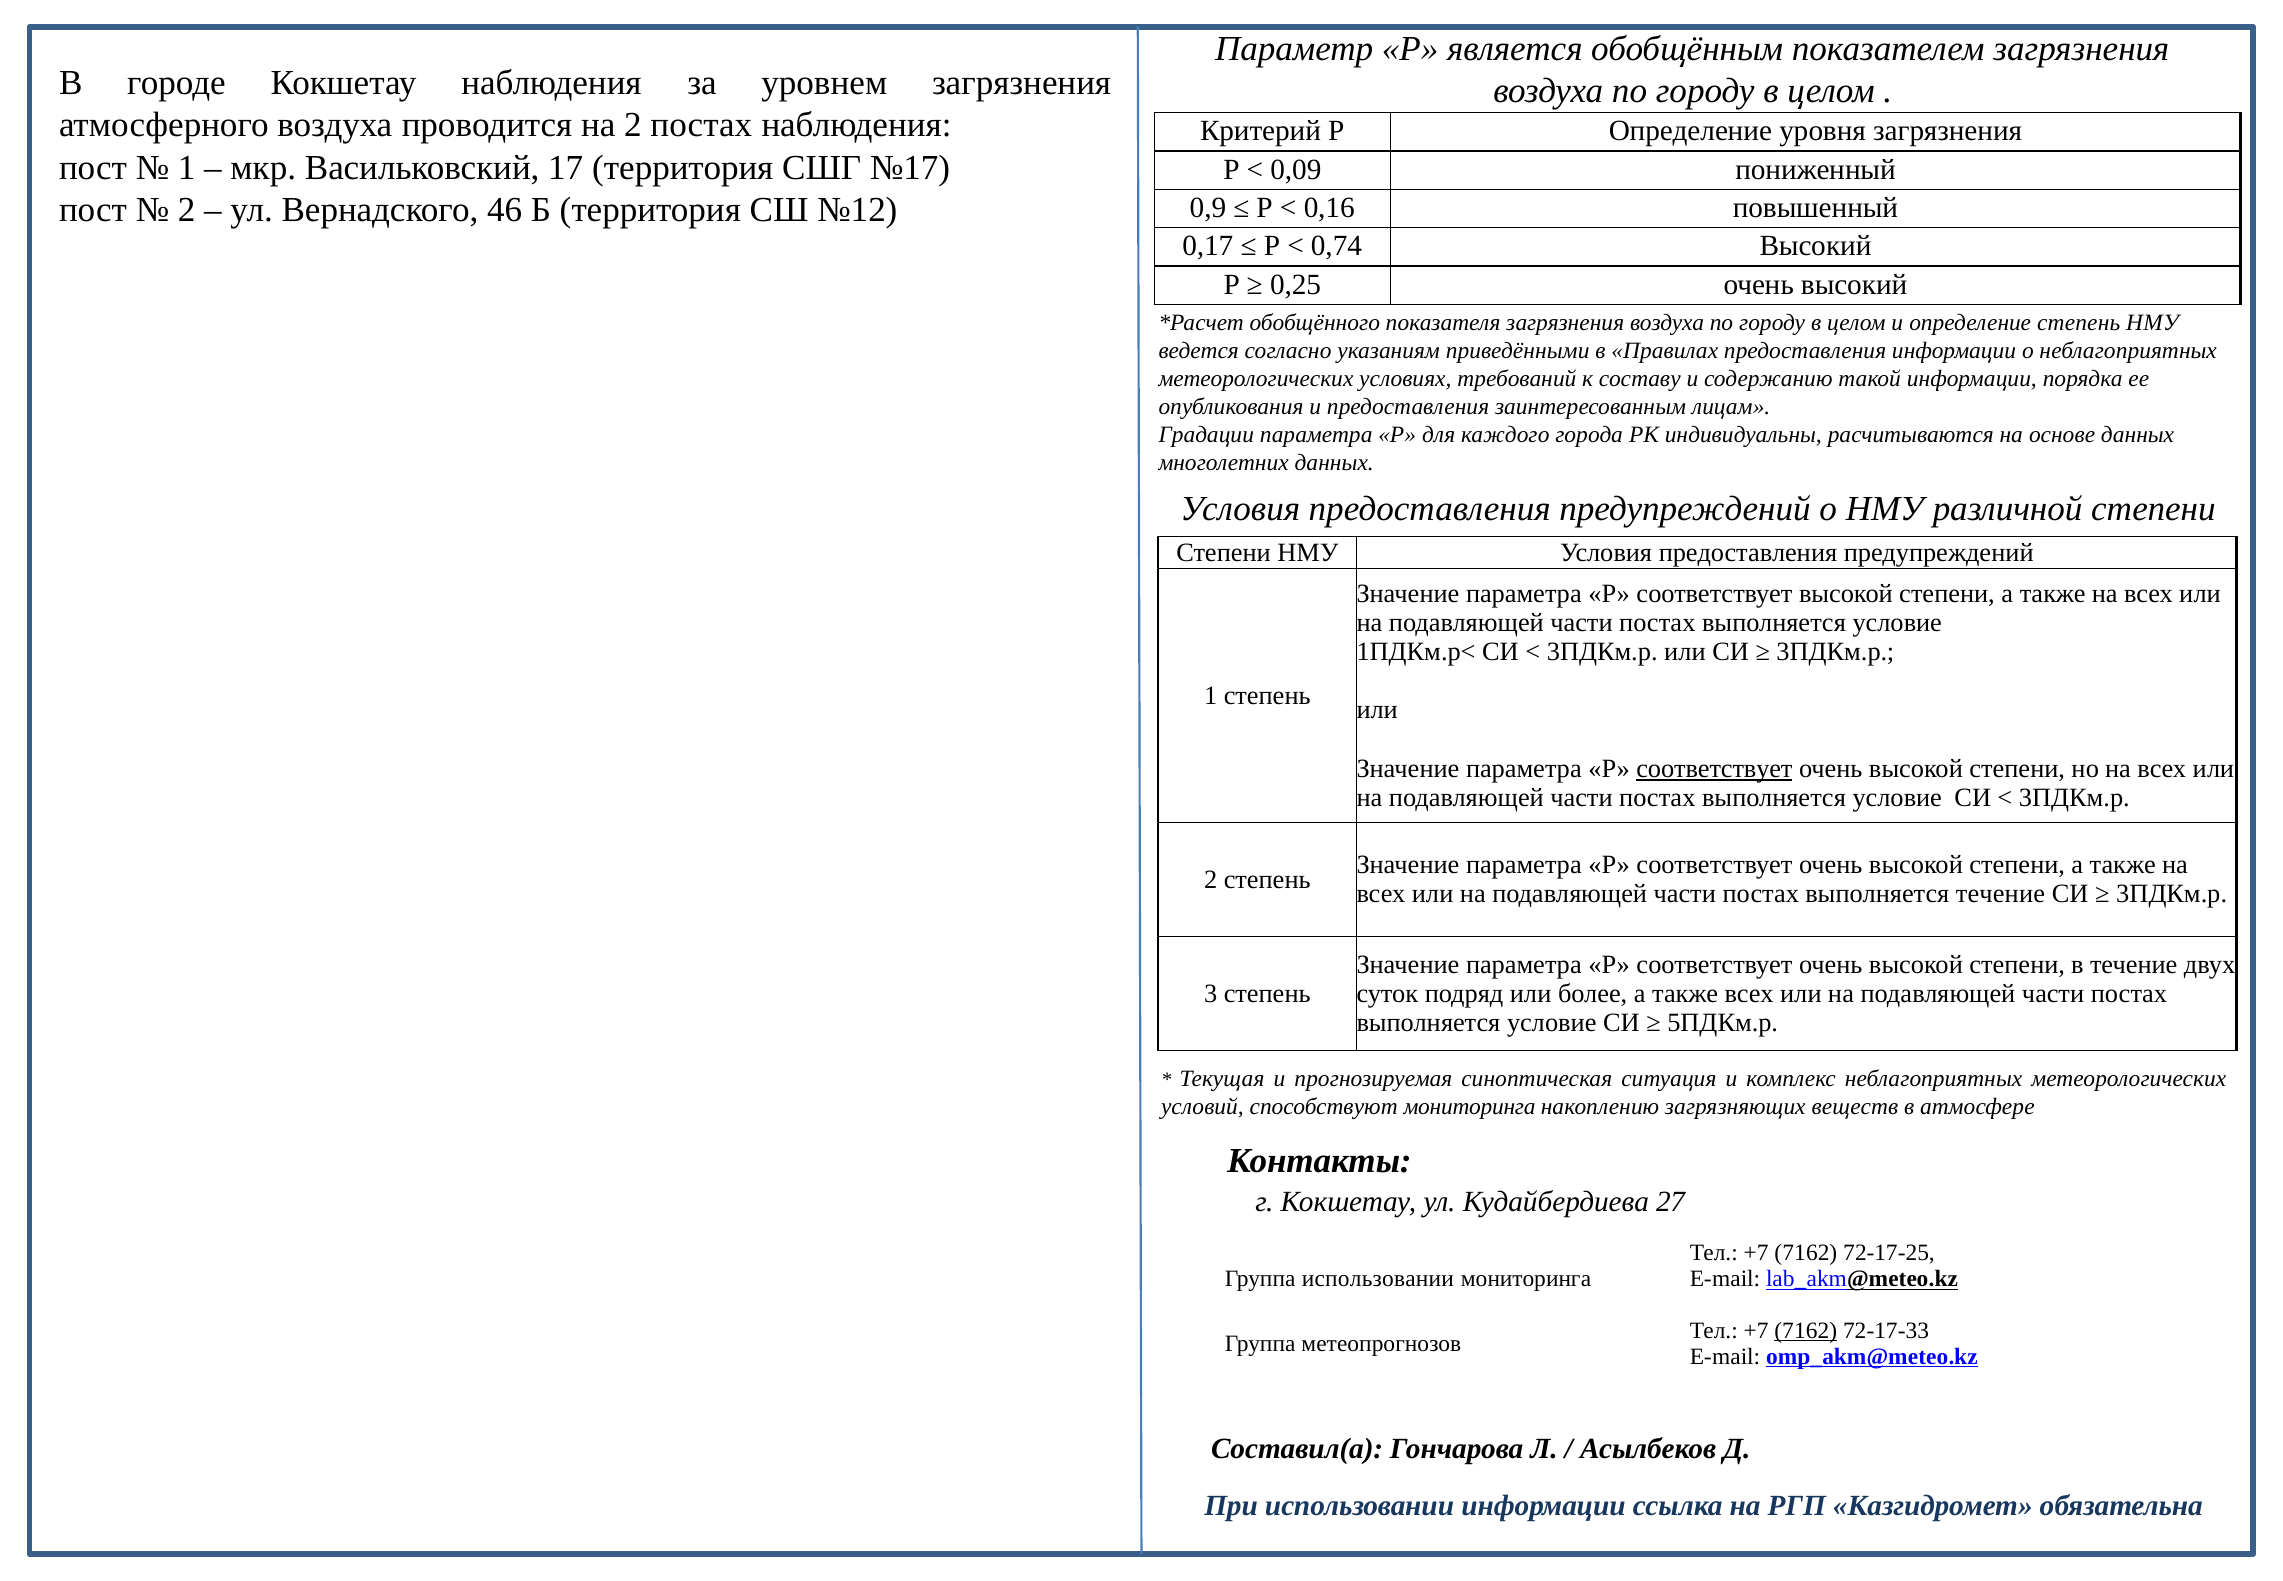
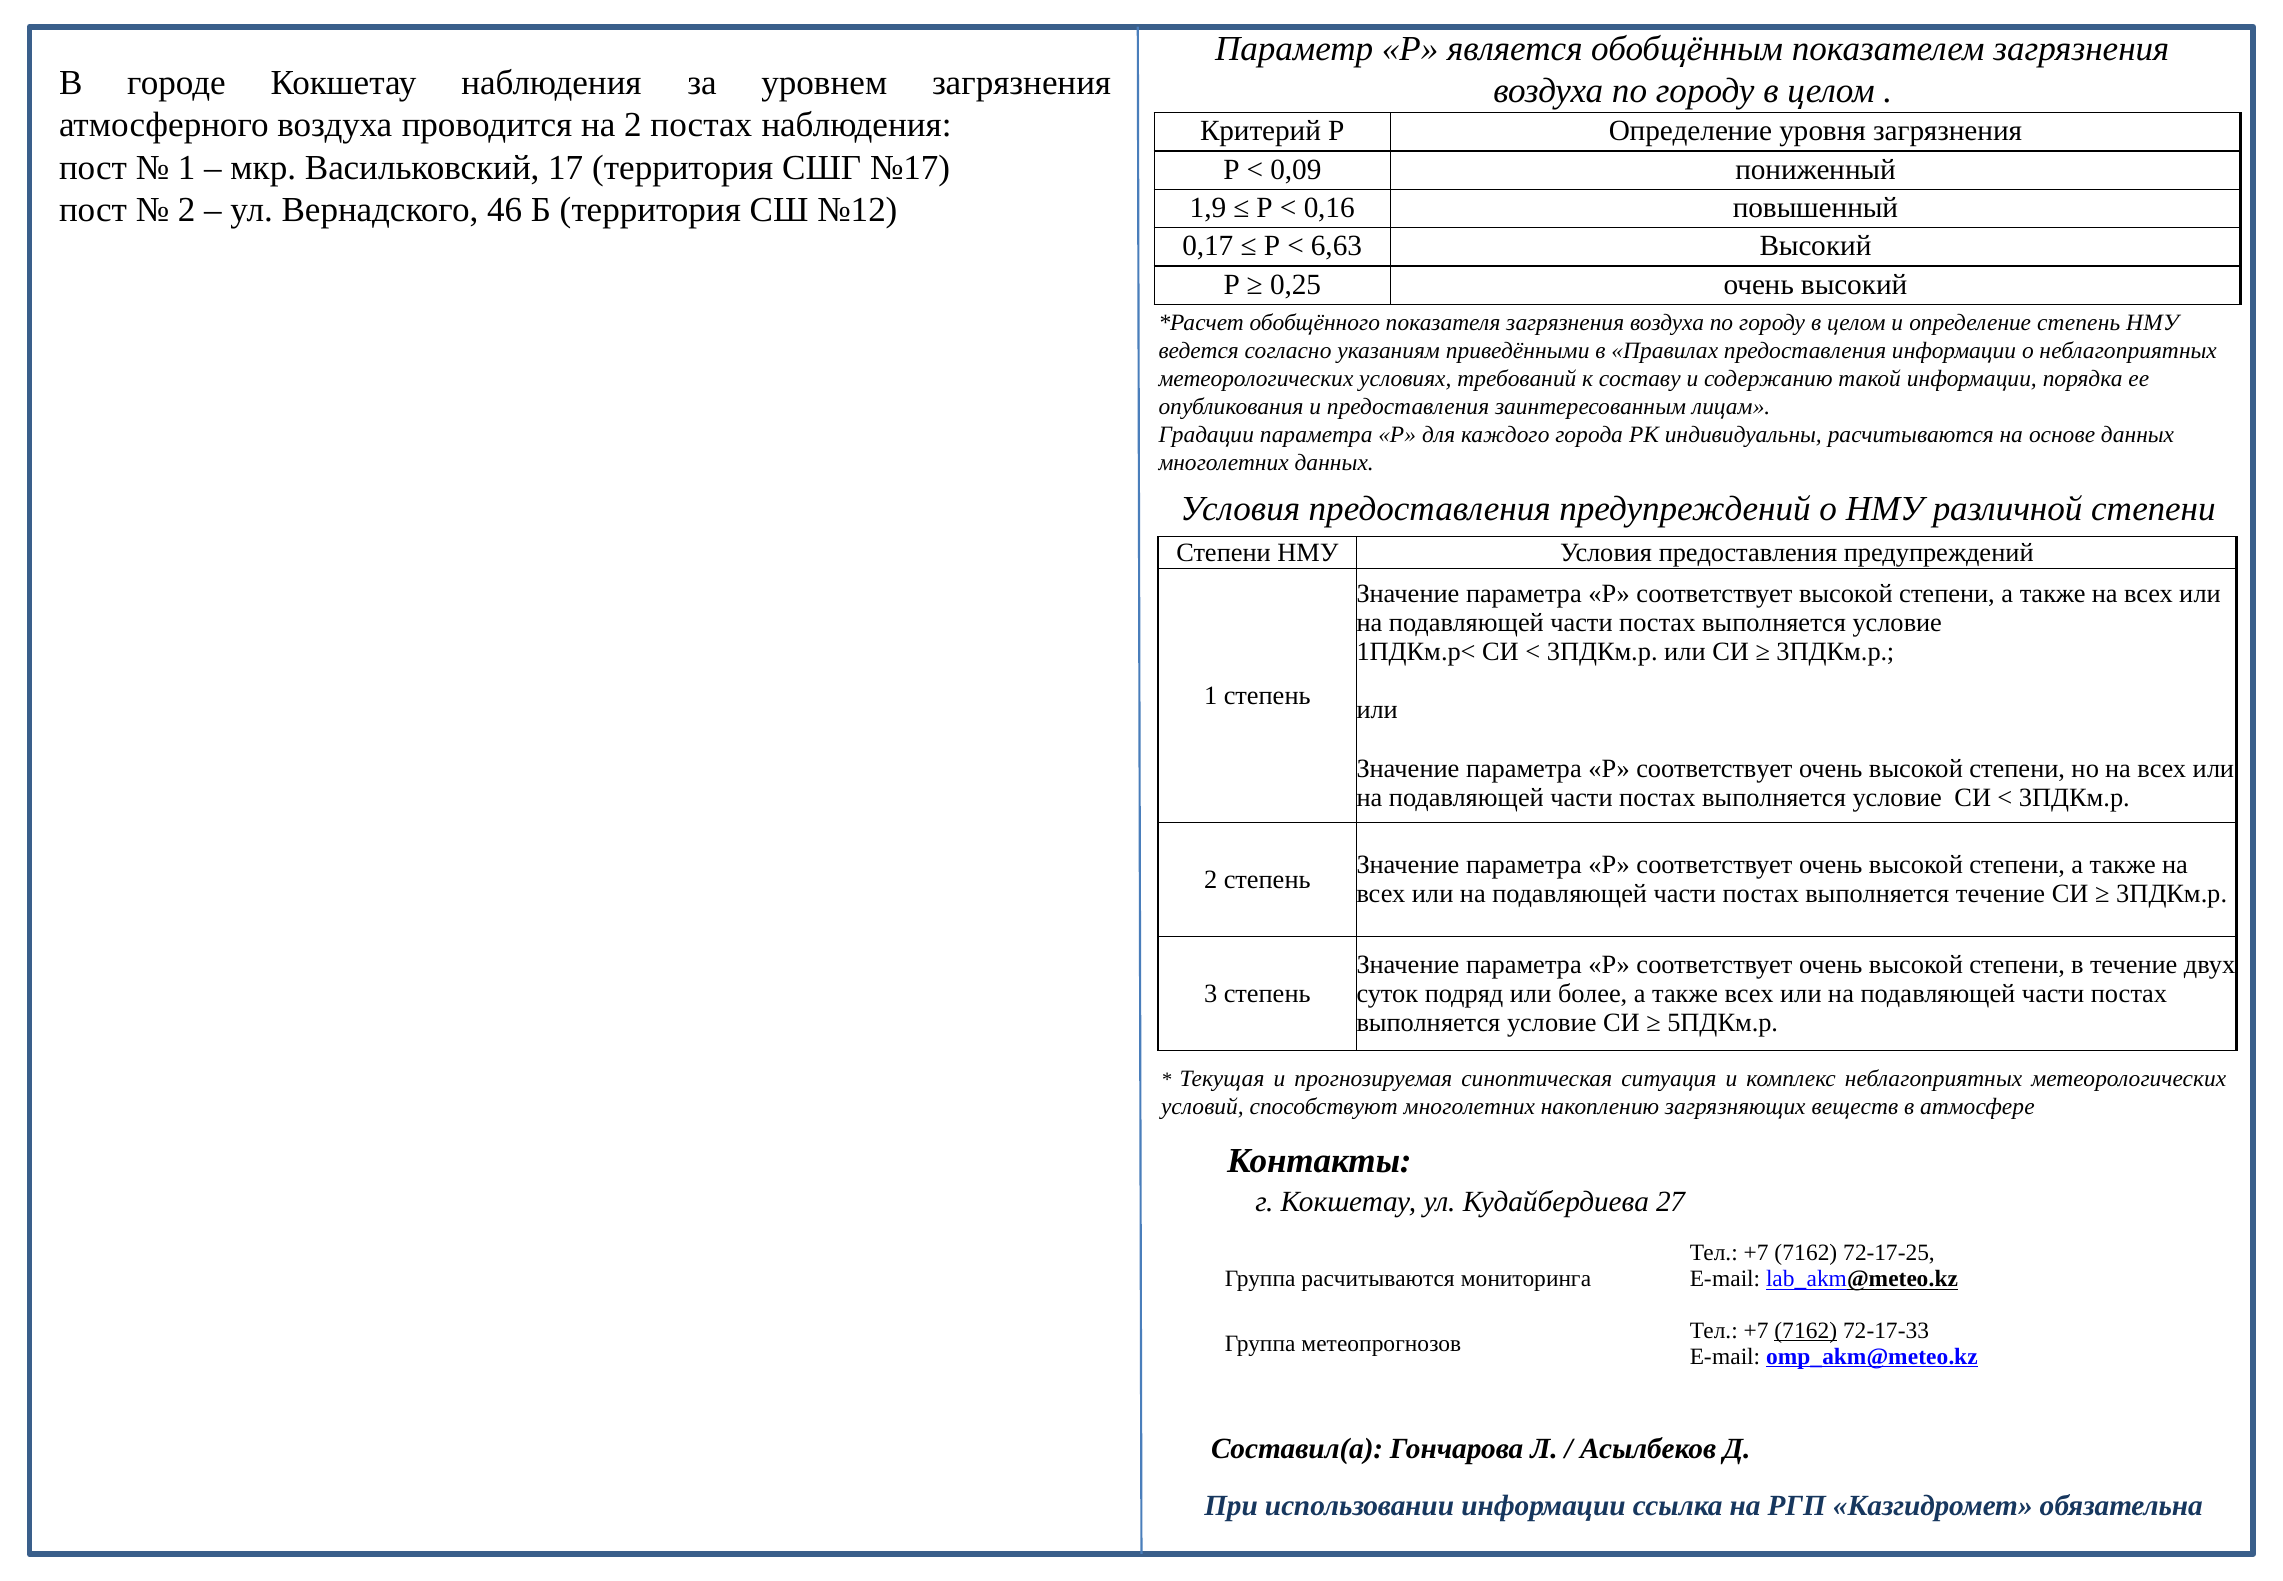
0,9: 0,9 -> 1,9
0,74: 0,74 -> 6,63
соответствует at (1714, 768) underline: present -> none
способствуют мониторинга: мониторинга -> многолетних
Группа использовании: использовании -> расчитываются
